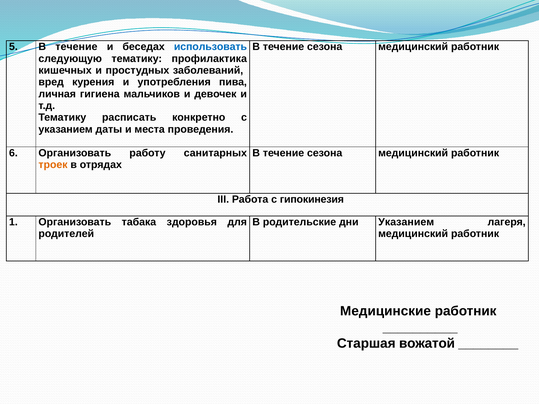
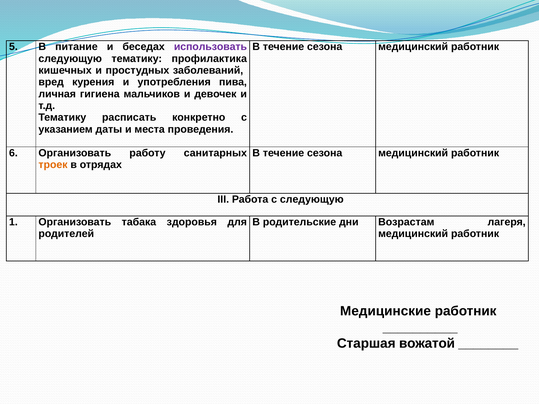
5 В течение: течение -> питание
использовать colour: blue -> purple
с гипокинезия: гипокинезия -> следующую
дни Указанием: Указанием -> Возрастам
